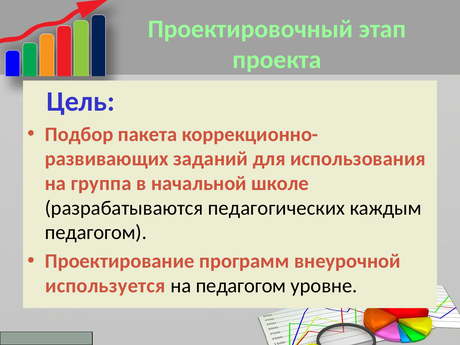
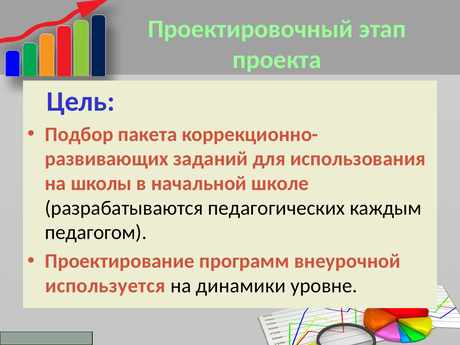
группа: группа -> школы
на педагогом: педагогом -> динамики
